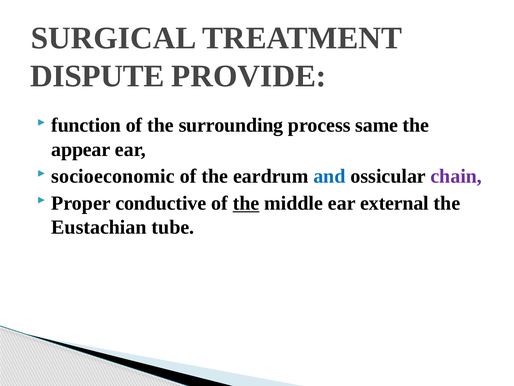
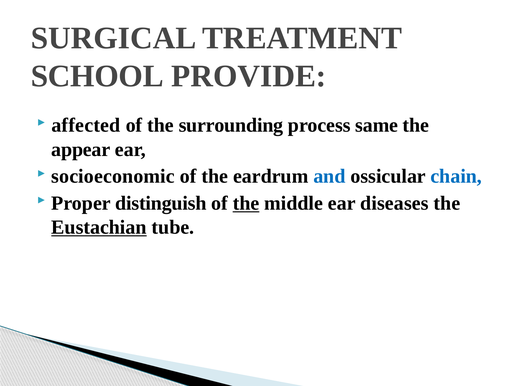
DISPUTE: DISPUTE -> SCHOOL
function: function -> affected
chain colour: purple -> blue
conductive: conductive -> distinguish
external: external -> diseases
Eustachian underline: none -> present
